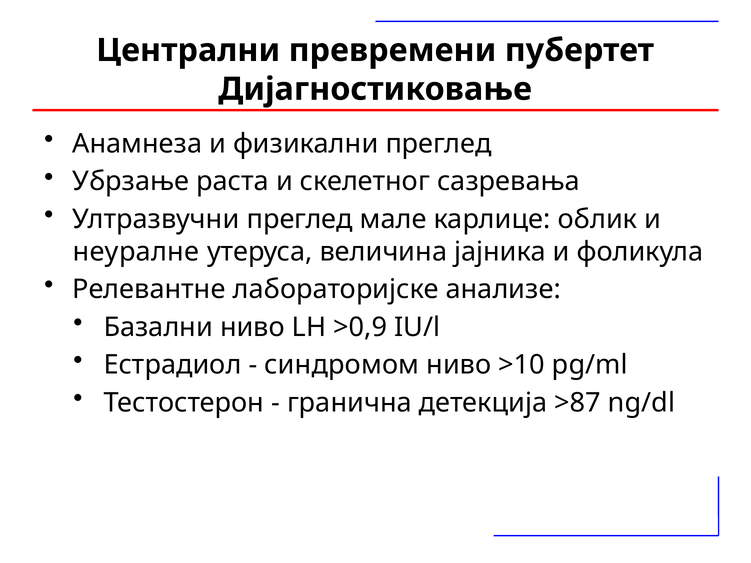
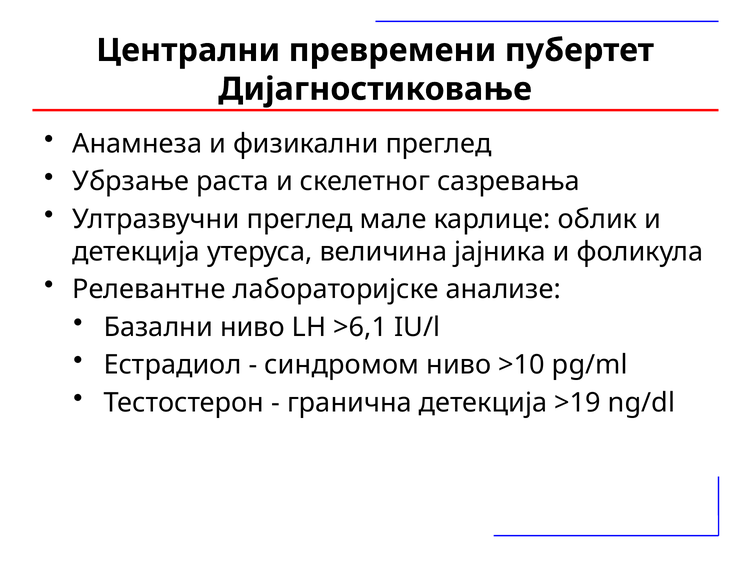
неуралне at (136, 252): неуралне -> детекција
>0,9: >0,9 -> >6,1
>87: >87 -> >19
